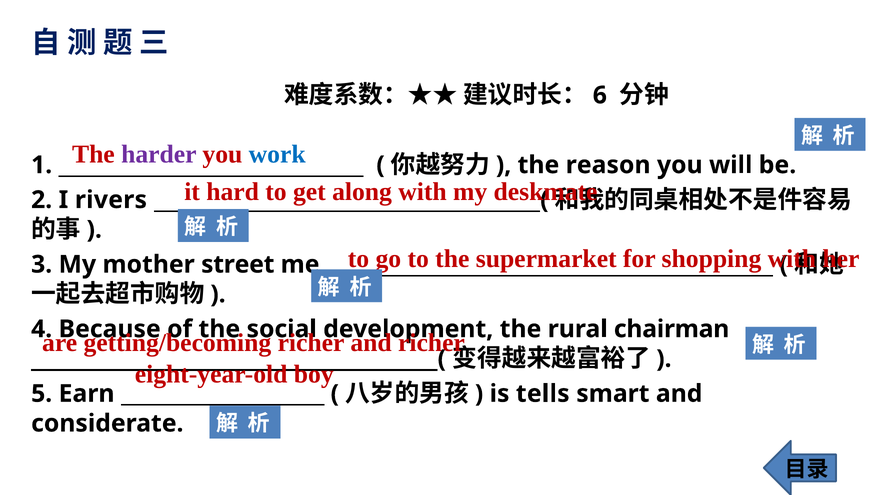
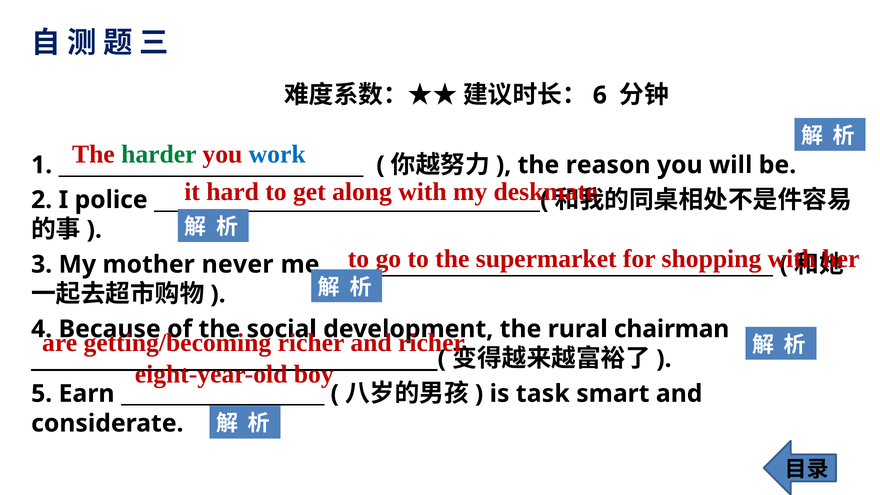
harder colour: purple -> green
rivers: rivers -> police
street: street -> never
tells: tells -> task
